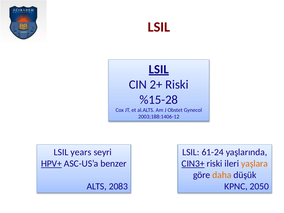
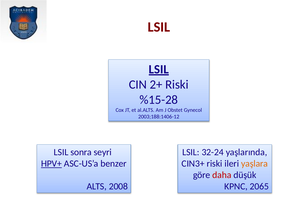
years: years -> sonra
61-24: 61-24 -> 32-24
CIN3+ underline: present -> none
daha colour: orange -> red
2083: 2083 -> 2008
2050: 2050 -> 2065
